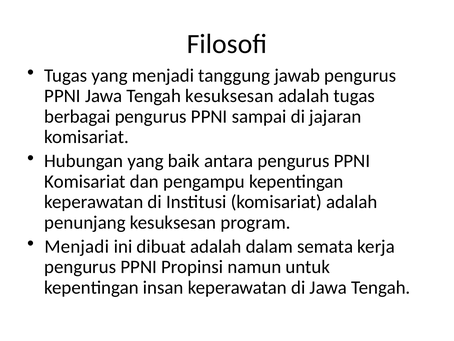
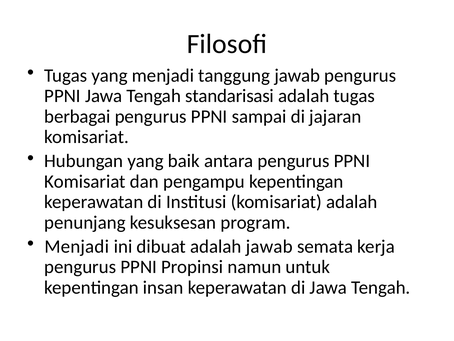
Tengah kesuksesan: kesuksesan -> standarisasi
adalah dalam: dalam -> jawab
